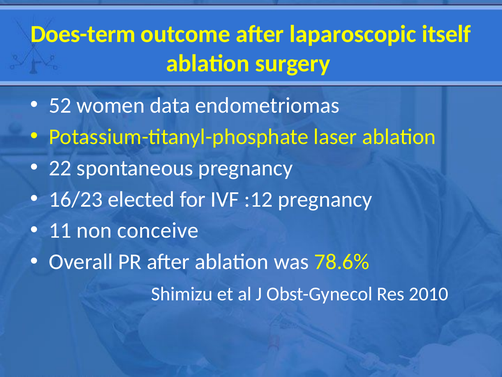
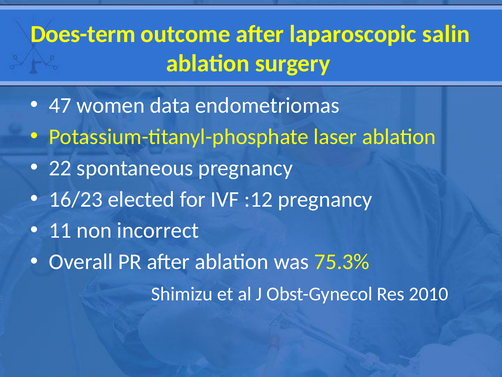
itself: itself -> salin
52: 52 -> 47
conceive: conceive -> incorrect
78.6%: 78.6% -> 75.3%
